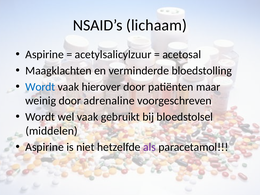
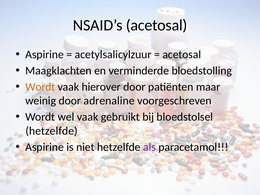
NSAID’s lichaam: lichaam -> acetosal
Wordt at (40, 87) colour: blue -> orange
middelen at (52, 131): middelen -> hetzelfde
